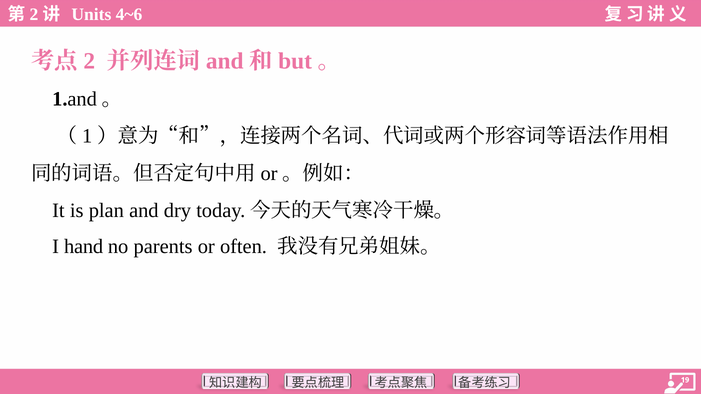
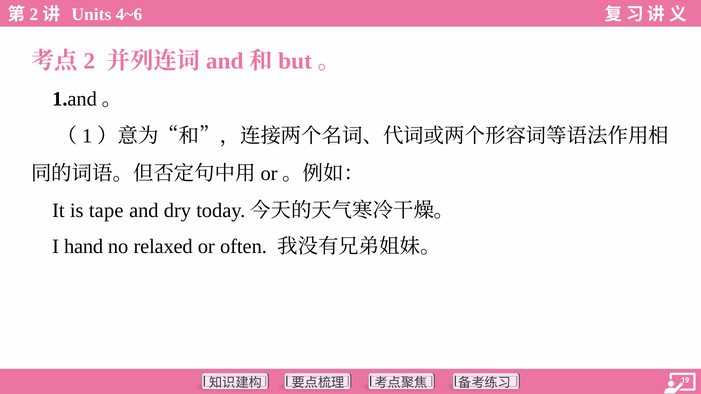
plan: plan -> tape
parents: parents -> relaxed
